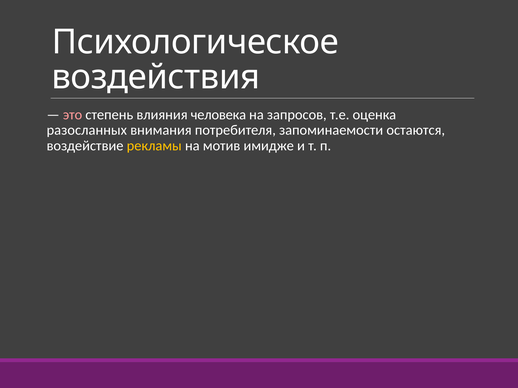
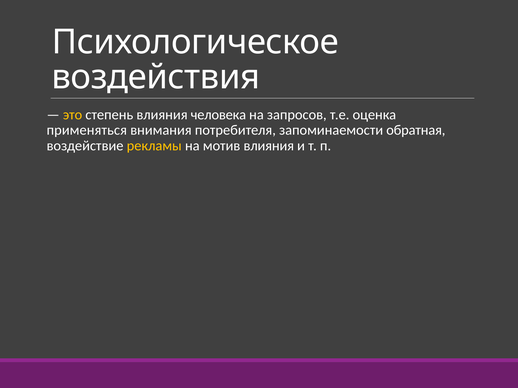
это colour: pink -> yellow
разосланных: разосланных -> применяться
остаются: остаются -> обратная
мотив имидже: имидже -> влияния
